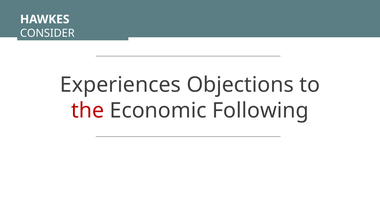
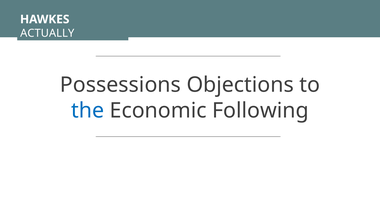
CONSIDER: CONSIDER -> ACTUALLY
Experiences: Experiences -> Possessions
the colour: red -> blue
